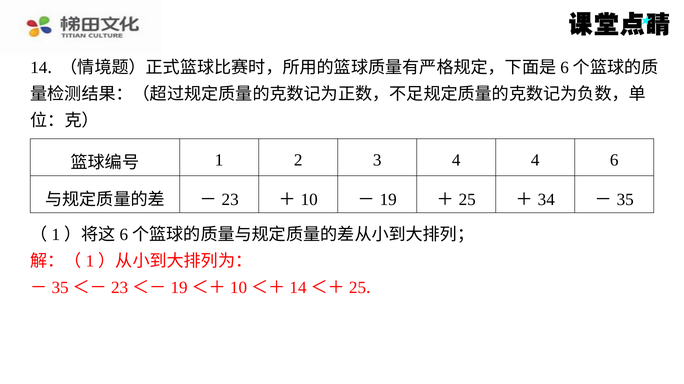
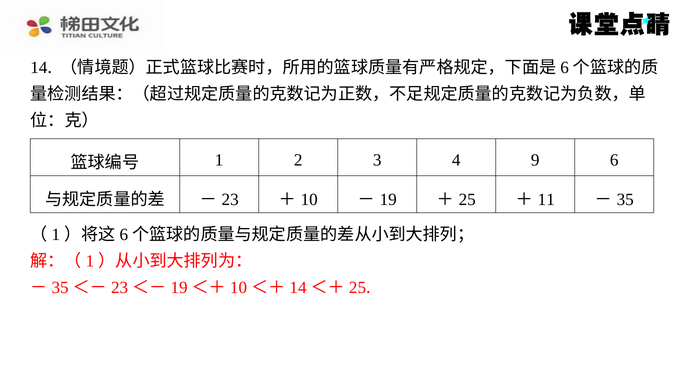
4 4: 4 -> 9
34: 34 -> 11
